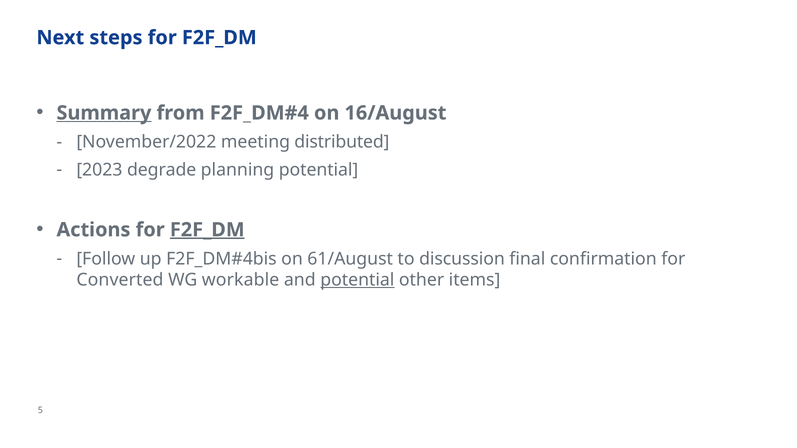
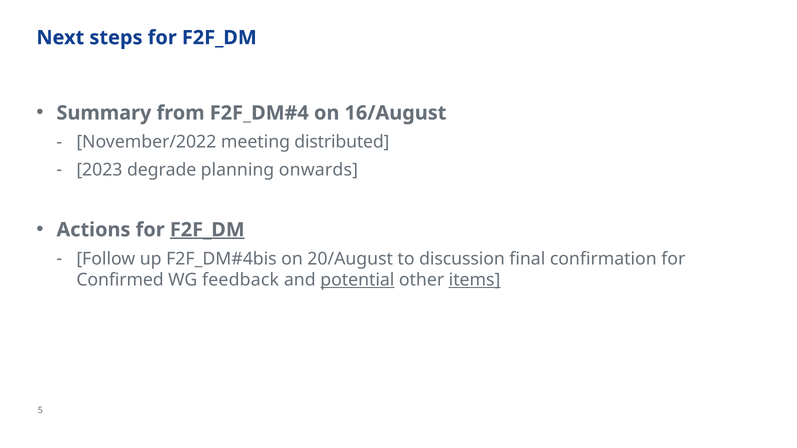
Summary underline: present -> none
planning potential: potential -> onwards
61/August: 61/August -> 20/August
Converted: Converted -> Confirmed
workable: workable -> feedback
items underline: none -> present
